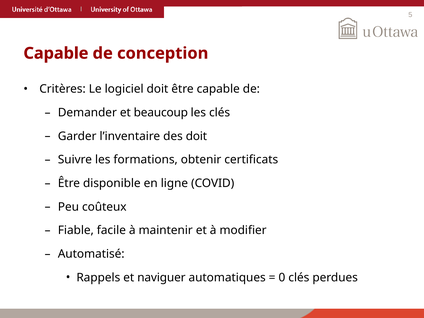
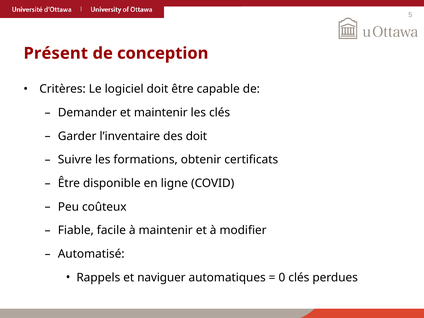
Capable at (56, 53): Capable -> Présent
et beaucoup: beaucoup -> maintenir
